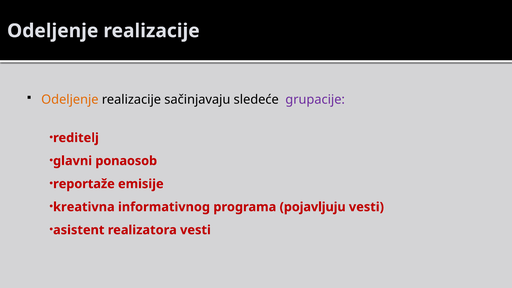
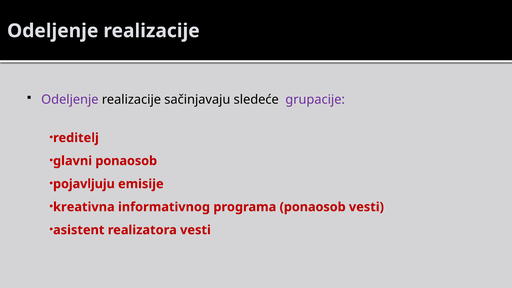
Odeljenje at (70, 99) colour: orange -> purple
reportaže: reportaže -> pojavljuju
programa pojavljuju: pojavljuju -> ponaosob
